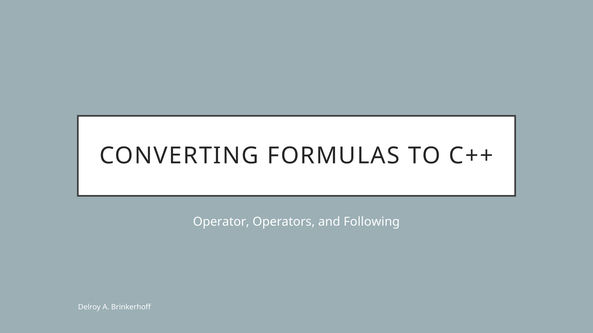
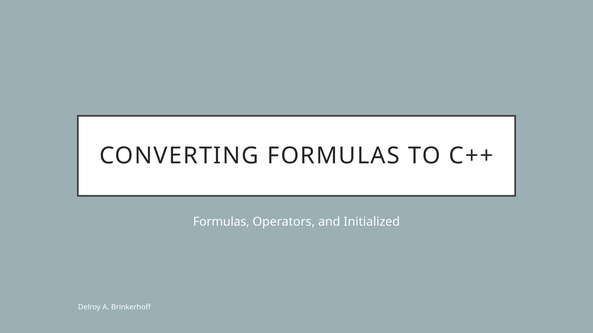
Operator at (221, 222): Operator -> Formulas
Following: Following -> Initialized
